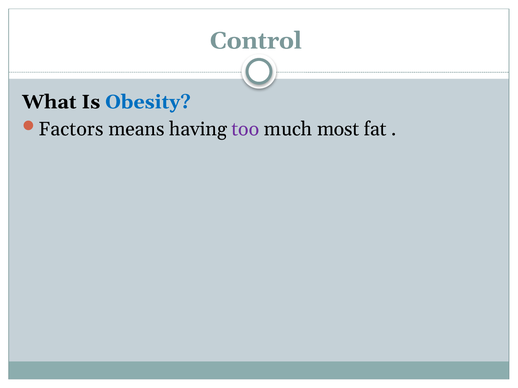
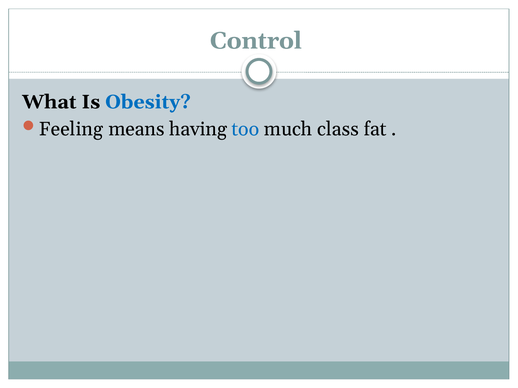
Factors: Factors -> Feeling
too colour: purple -> blue
most: most -> class
